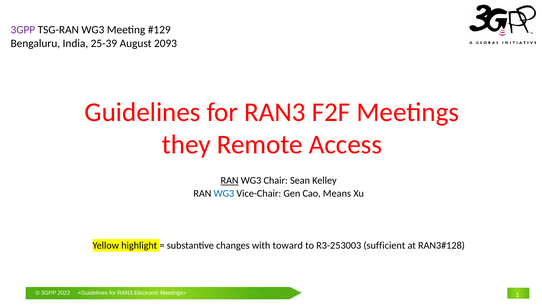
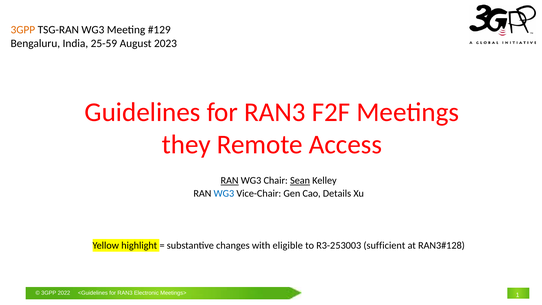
3GPP at (23, 30) colour: purple -> orange
25-39: 25-39 -> 25-59
2093: 2093 -> 2023
Sean underline: none -> present
Means: Means -> Details
toward: toward -> eligible
